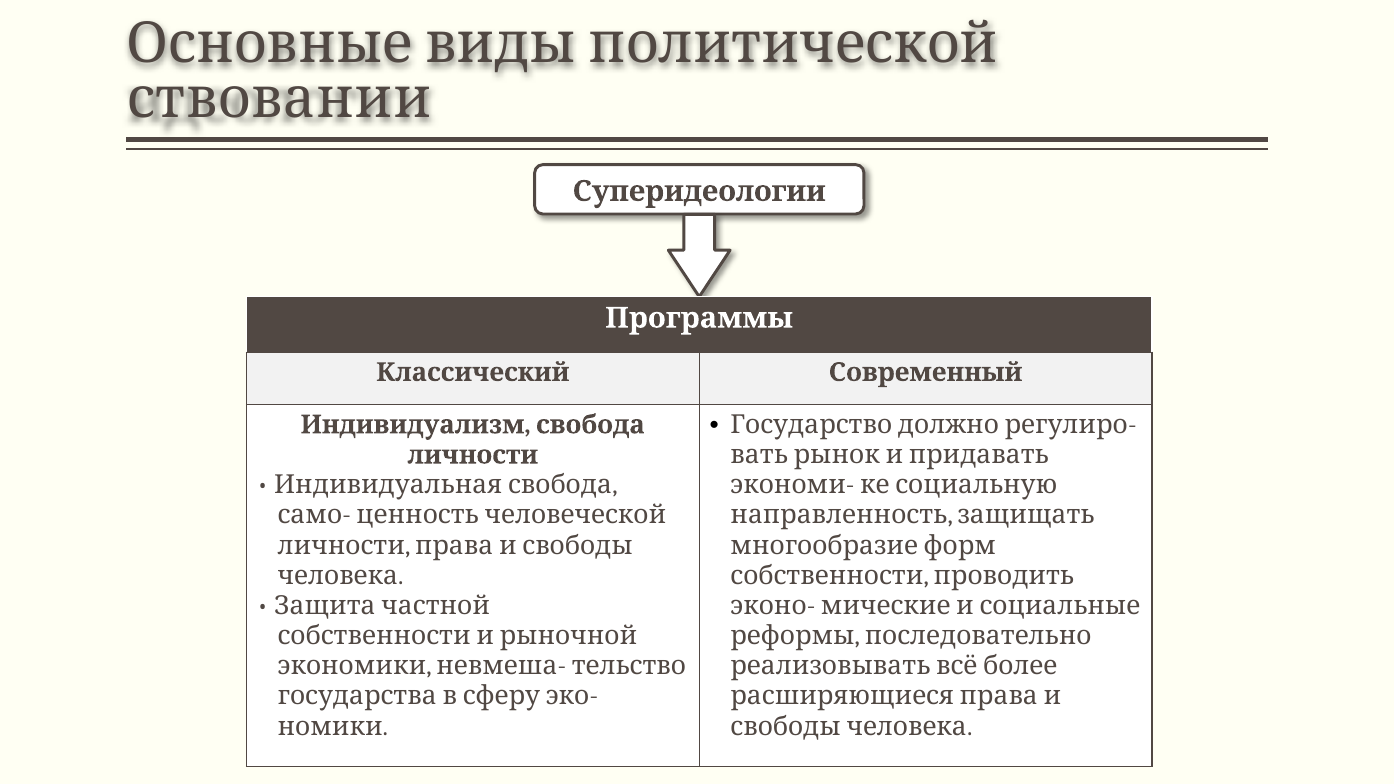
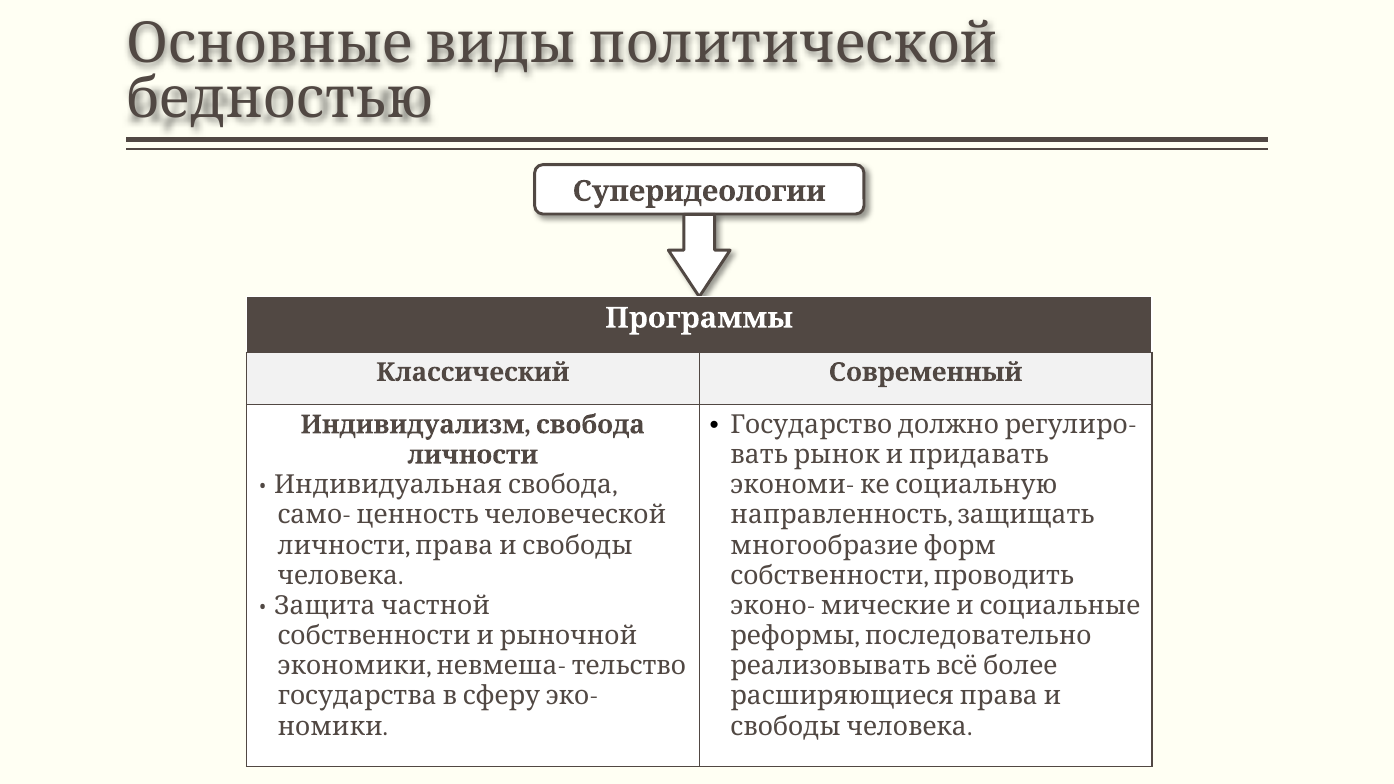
ствовании: ствовании -> бедностью
